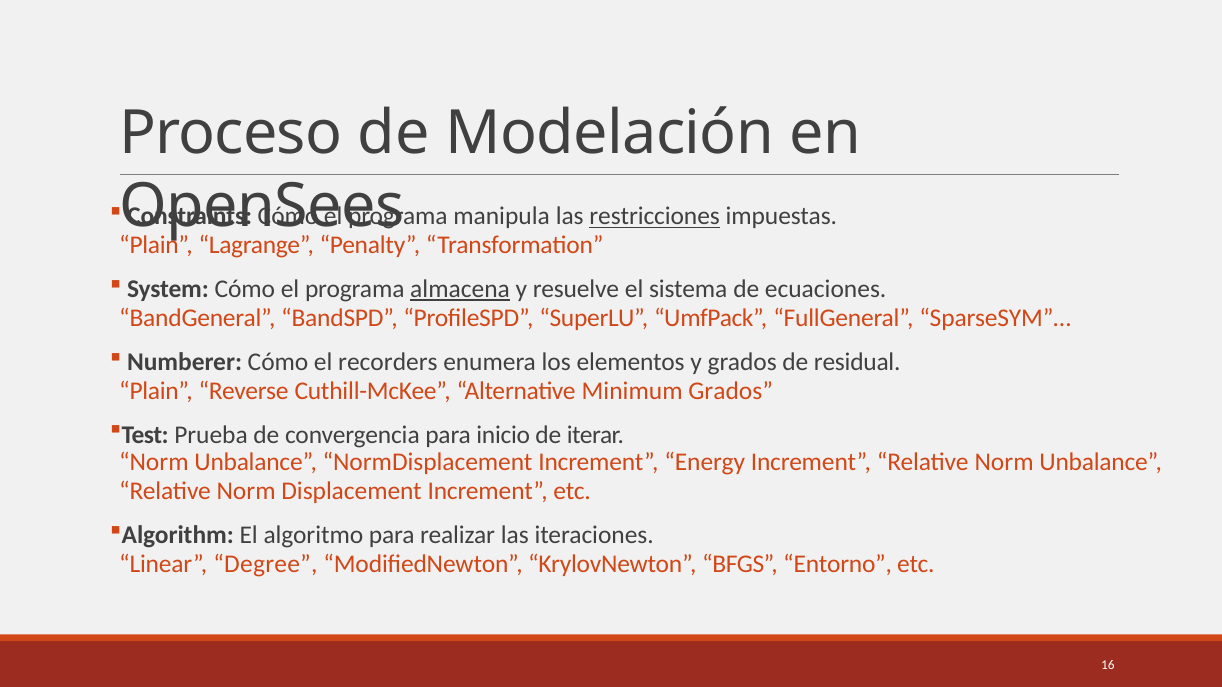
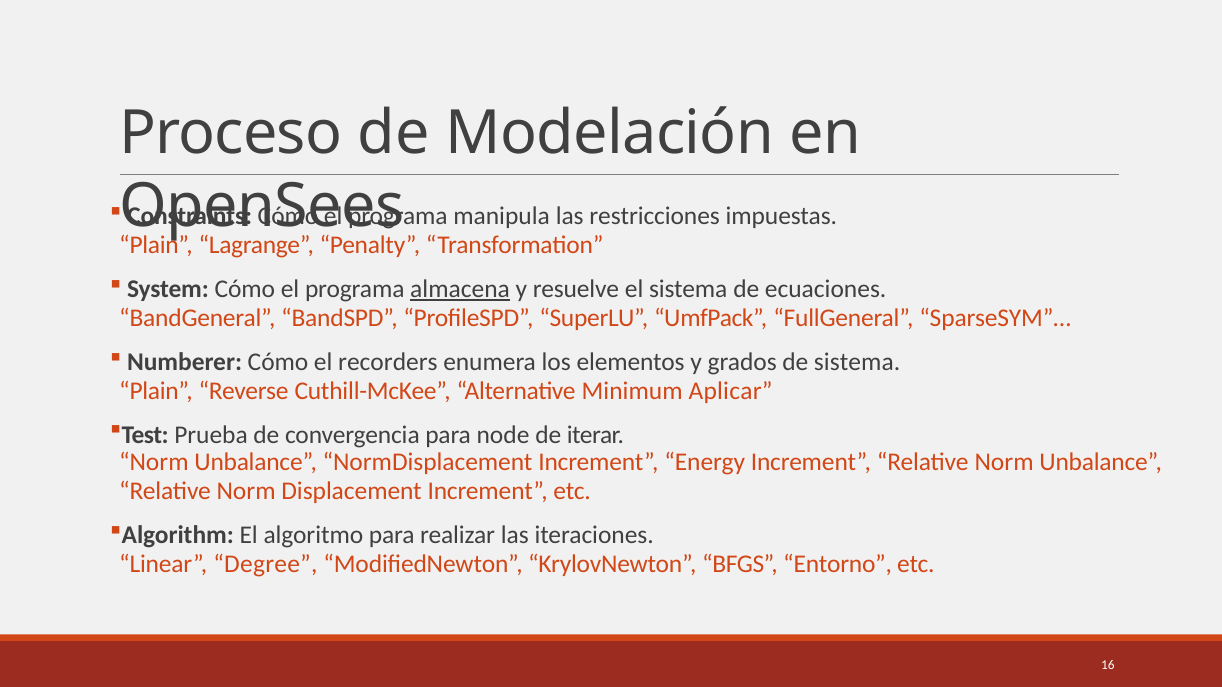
restricciones underline: present -> none
de residual: residual -> sistema
Minimum Grados: Grados -> Aplicar
inicio: inicio -> node
